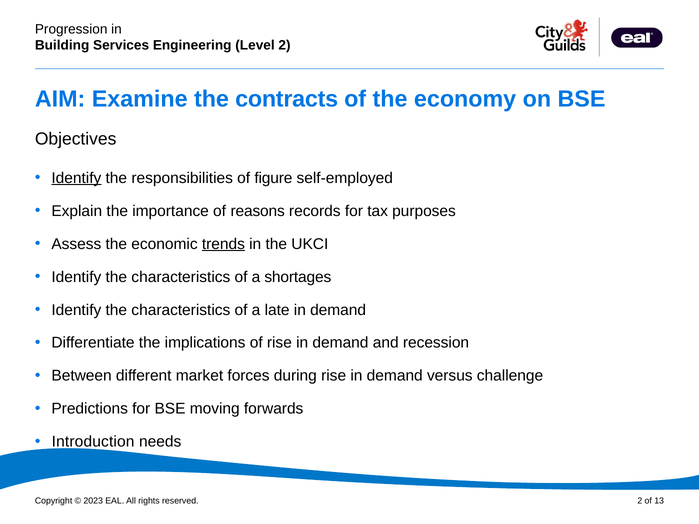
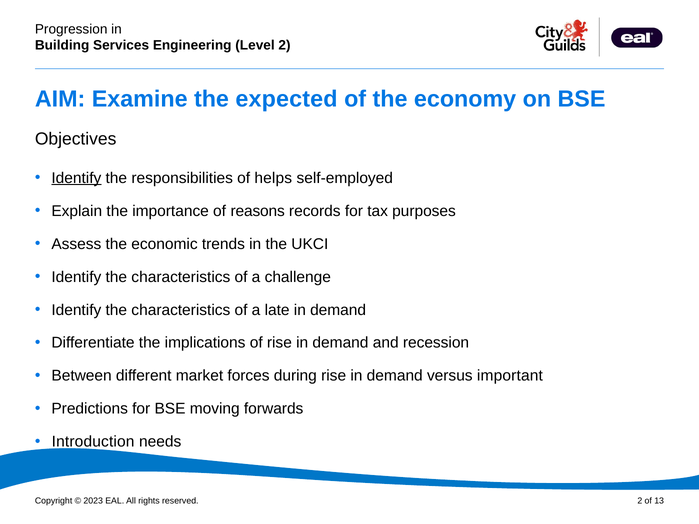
contracts: contracts -> expected
figure: figure -> helps
trends underline: present -> none
shortages: shortages -> challenge
challenge: challenge -> important
